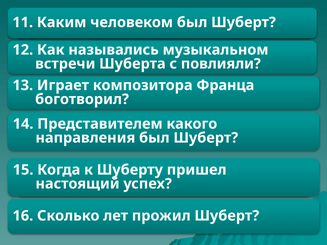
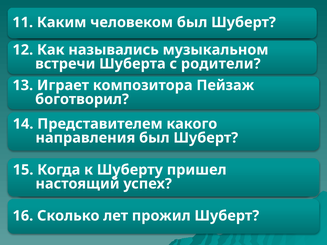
повлияли: повлияли -> родители
Франца: Франца -> Пейзаж
